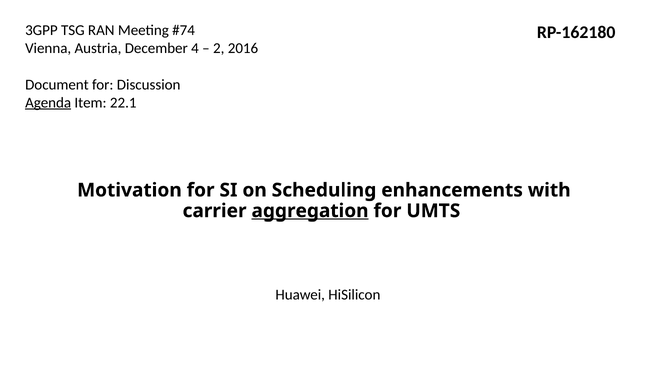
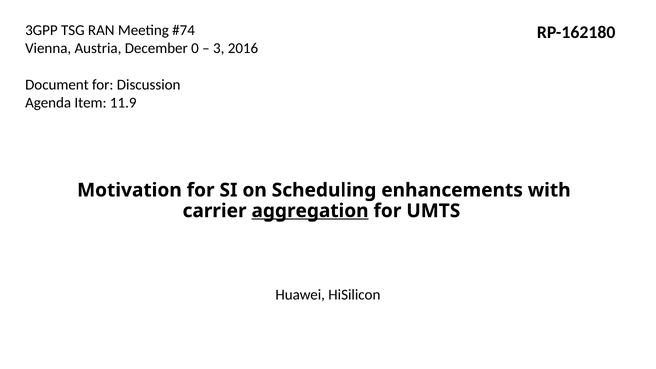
4: 4 -> 0
2: 2 -> 3
Agenda underline: present -> none
22.1: 22.1 -> 11.9
